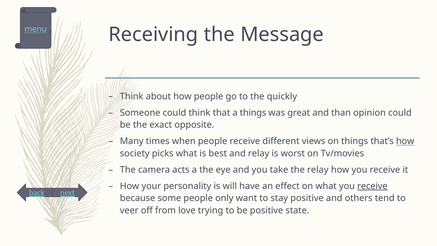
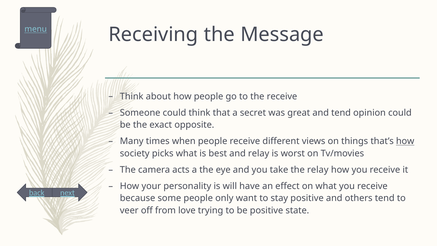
the quickly: quickly -> receive
a things: things -> secret
and than: than -> tend
receive at (372, 186) underline: present -> none
